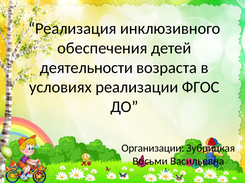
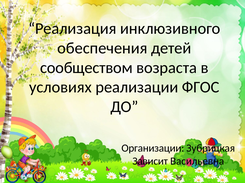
деятельности: деятельности -> сообществом
Восьми: Восьми -> Зависит
